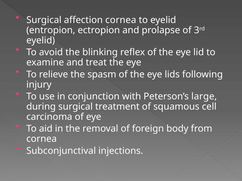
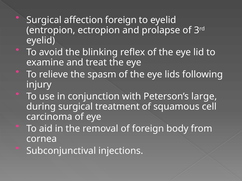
affection cornea: cornea -> foreign
